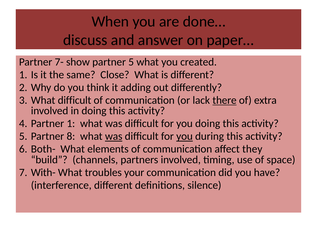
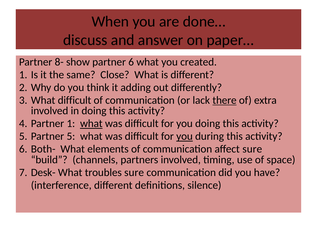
7-: 7- -> 8-
partner 5: 5 -> 6
what at (91, 123) underline: none -> present
Partner 8: 8 -> 5
was at (114, 136) underline: present -> none
affect they: they -> sure
With-: With- -> Desk-
troubles your: your -> sure
